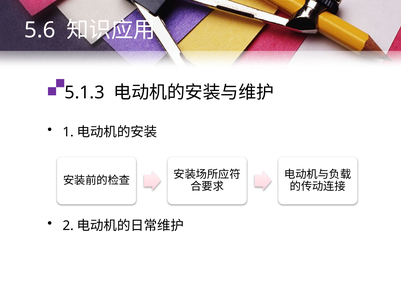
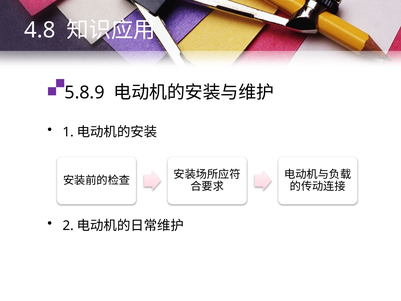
5.6: 5.6 -> 4.8
5.1.3: 5.1.3 -> 5.8.9
